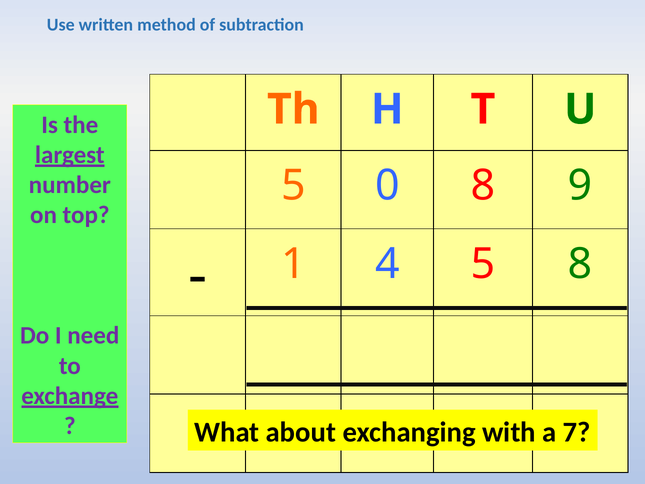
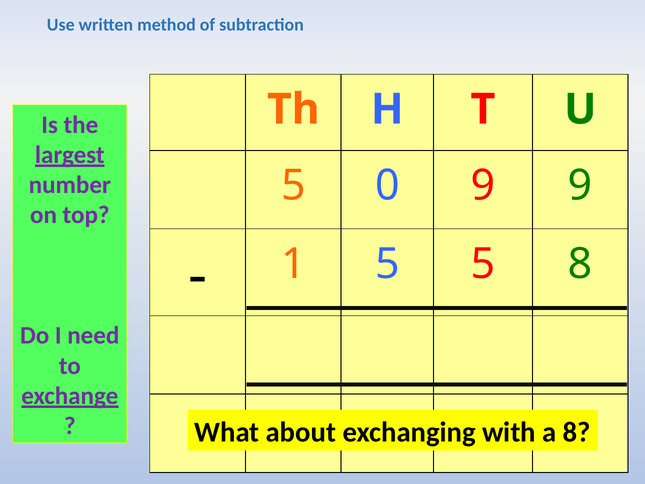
0 8: 8 -> 9
1 4: 4 -> 5
a 7: 7 -> 8
